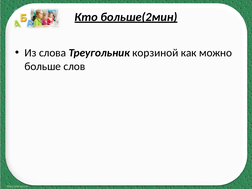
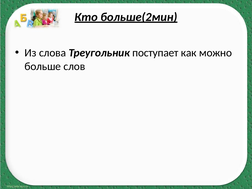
корзиной: корзиной -> поступает
